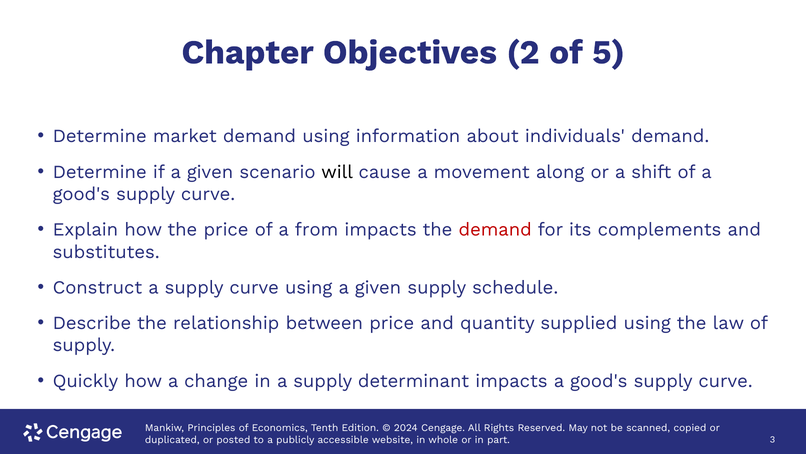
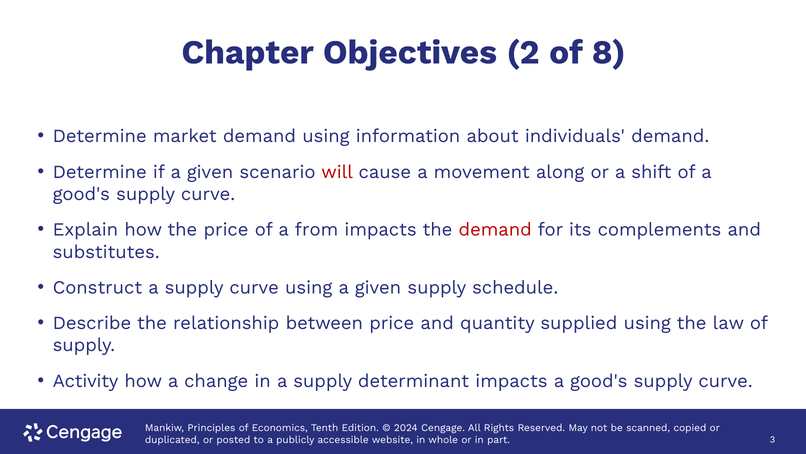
5: 5 -> 8
will colour: black -> red
Quickly: Quickly -> Activity
